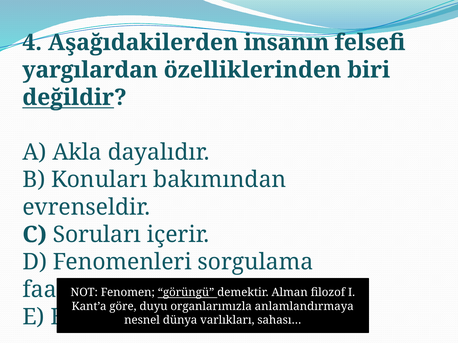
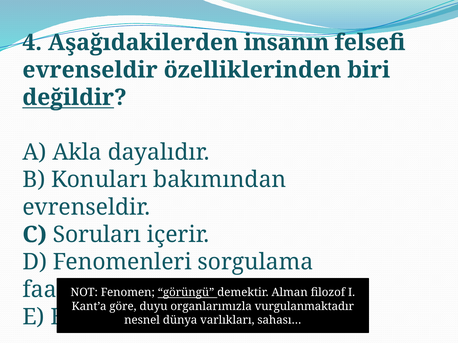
yargılardan at (90, 70): yargılardan -> evrenseldir
anlamlandırmaya: anlamlandırmaya -> vurgulanmaktadır
